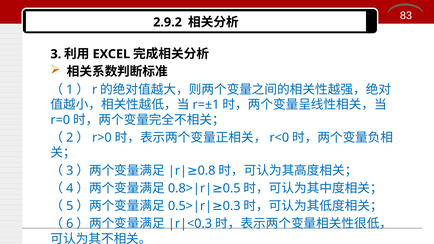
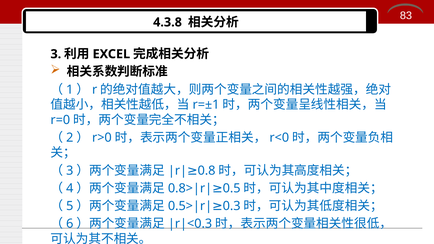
2.9.2: 2.9.2 -> 4.3.8
